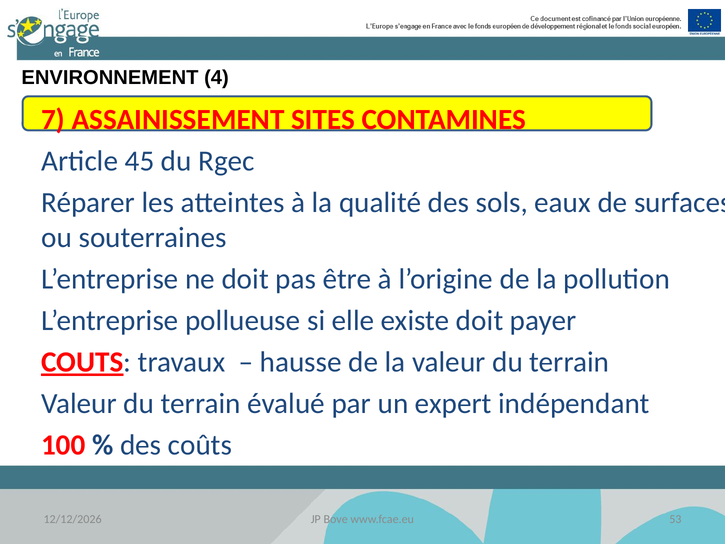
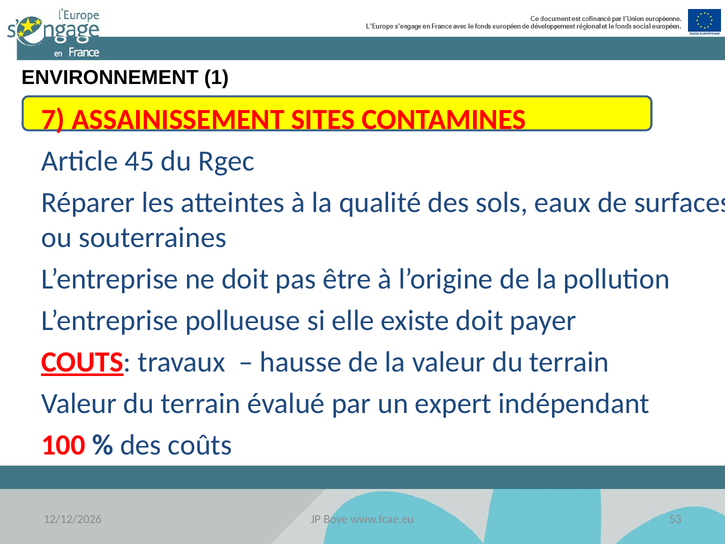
4: 4 -> 1
